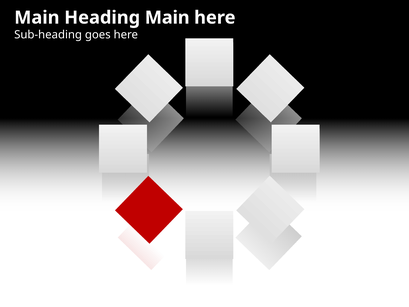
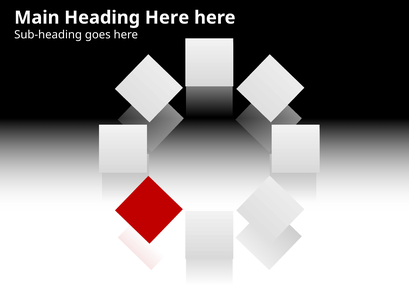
Heading Main: Main -> Here
